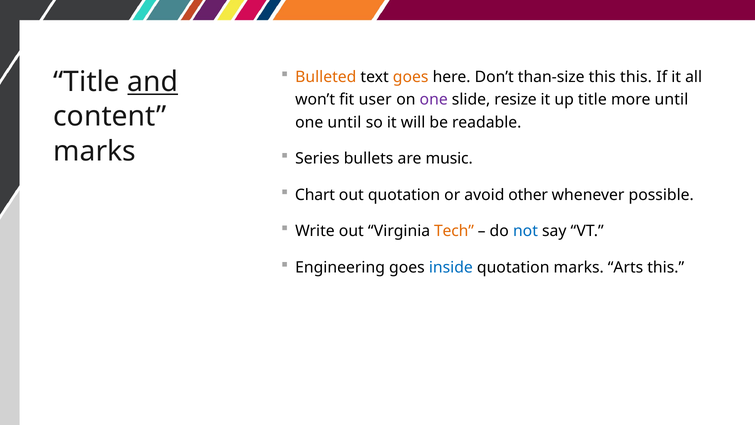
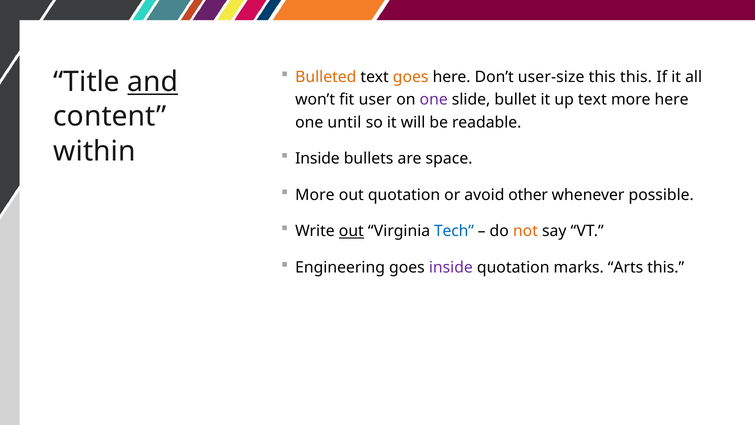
than-size: than-size -> user-size
resize: resize -> bullet
up title: title -> text
more until: until -> here
marks at (95, 151): marks -> within
Series at (317, 159): Series -> Inside
music: music -> space
Chart at (315, 195): Chart -> More
out at (351, 231) underline: none -> present
Tech colour: orange -> blue
not colour: blue -> orange
inside at (451, 267) colour: blue -> purple
